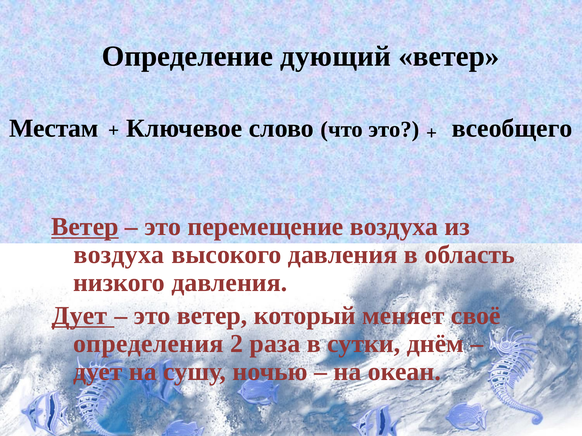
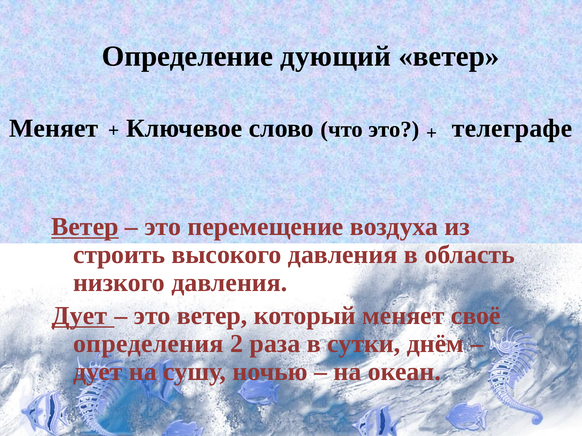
Местам at (54, 128): Местам -> Меняет
всеобщего: всеобщего -> телеграфе
воздуха at (119, 255): воздуха -> строить
